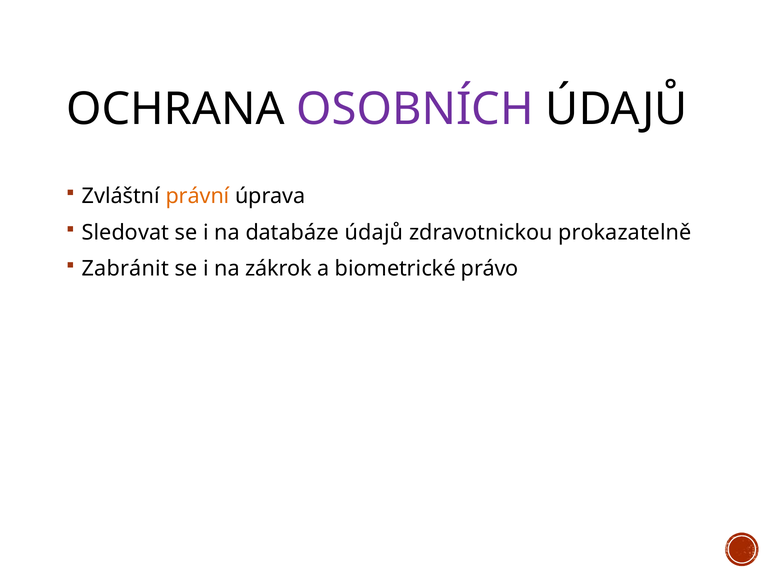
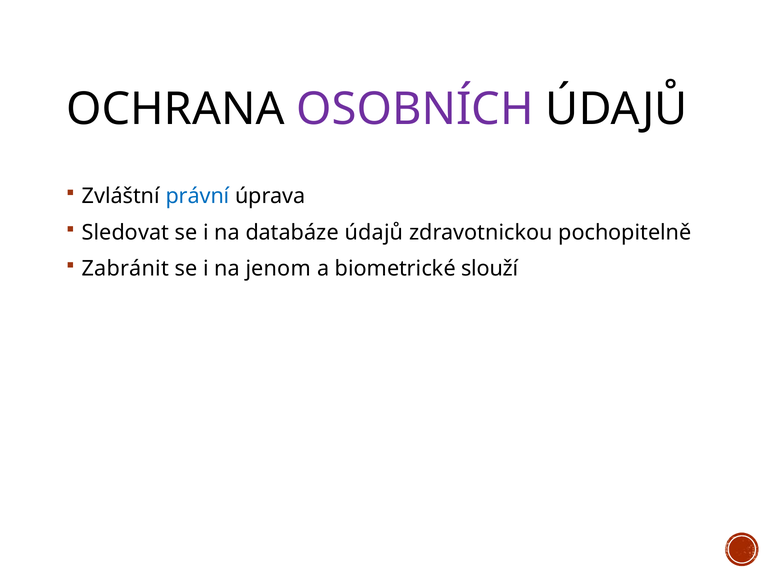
právní colour: orange -> blue
prokazatelně: prokazatelně -> pochopitelně
zákrok: zákrok -> jenom
právo: právo -> slouží
